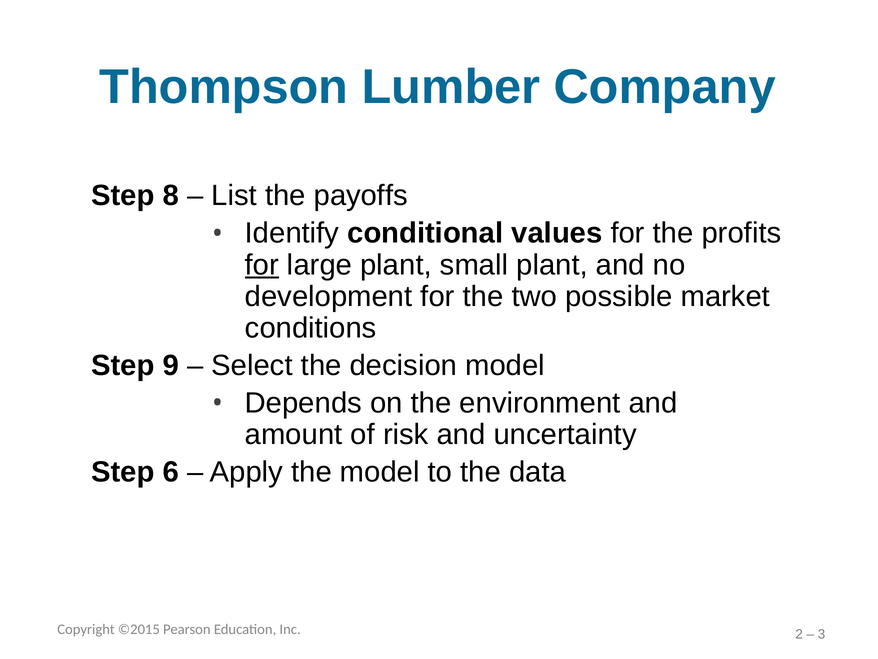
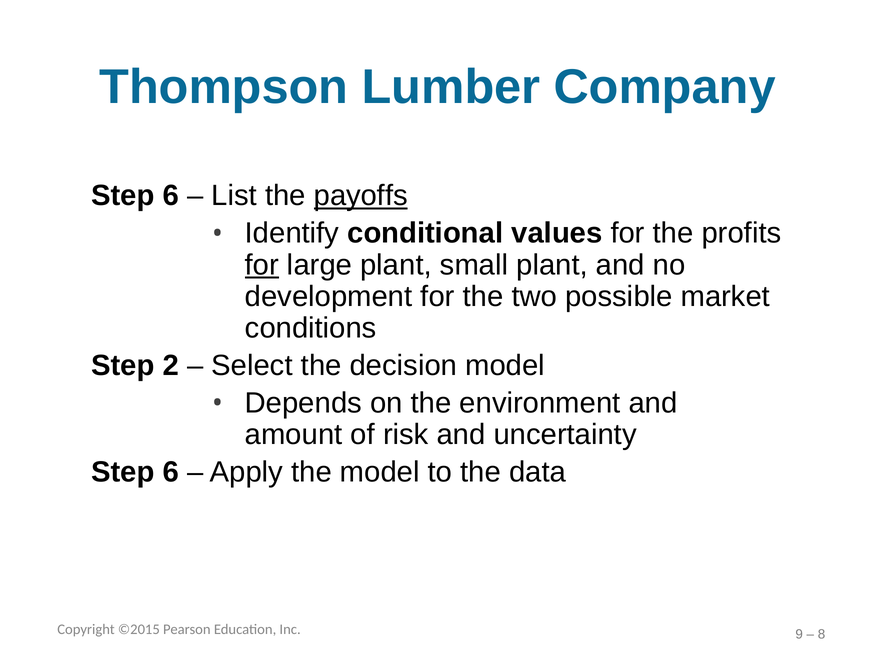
8 at (171, 196): 8 -> 6
payoffs underline: none -> present
9: 9 -> 2
2: 2 -> 9
3: 3 -> 8
